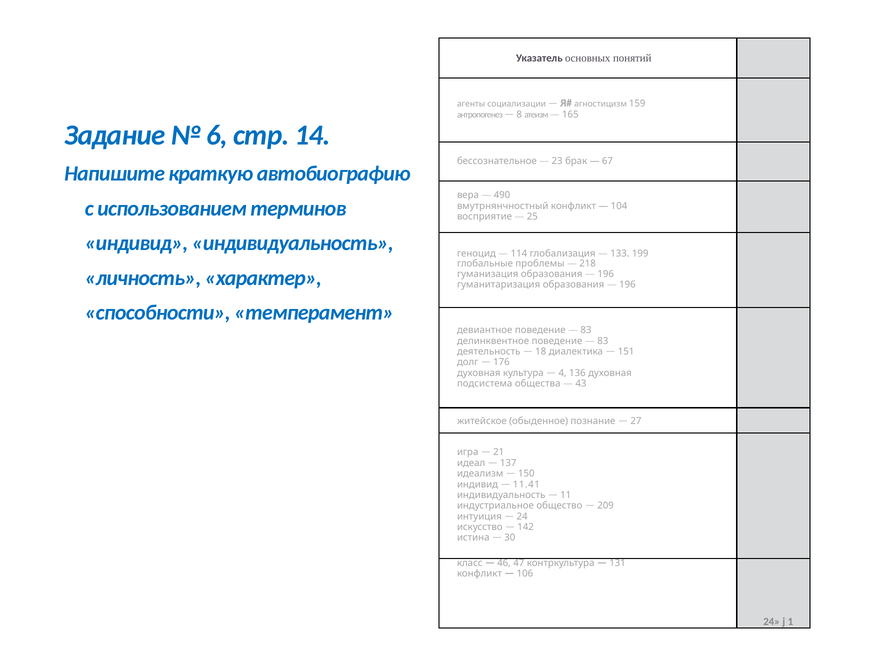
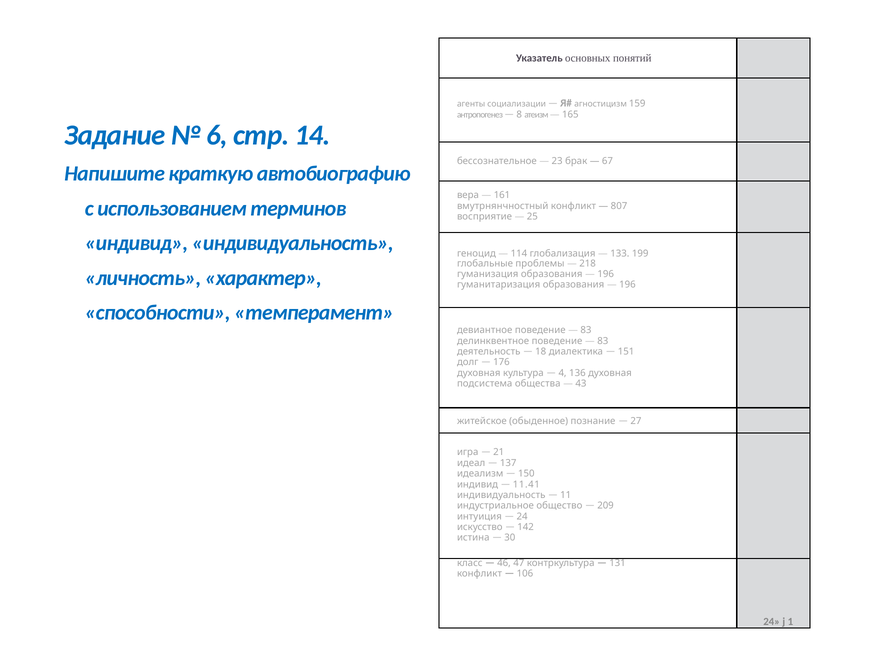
490: 490 -> 161
104: 104 -> 807
